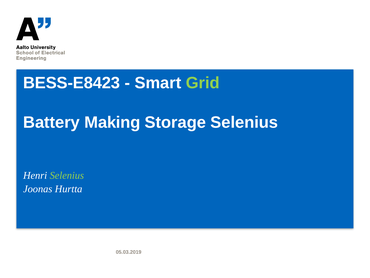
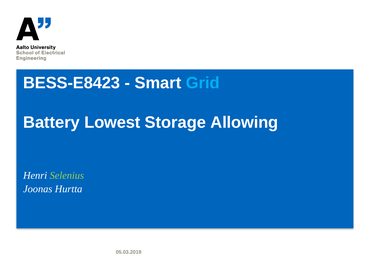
Grid colour: light green -> light blue
Making: Making -> Lowest
Storage Selenius: Selenius -> Allowing
